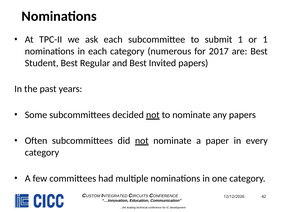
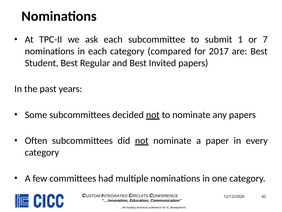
or 1: 1 -> 7
numerous: numerous -> compared
